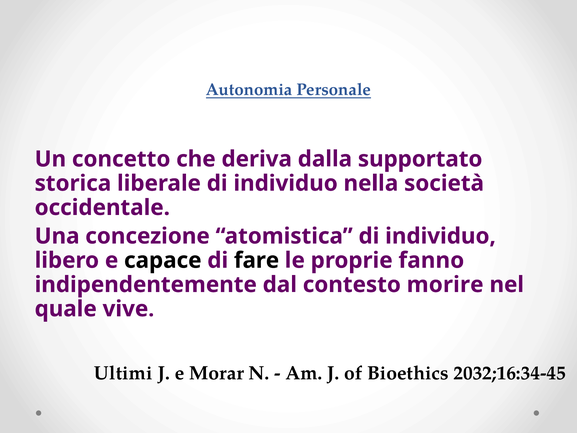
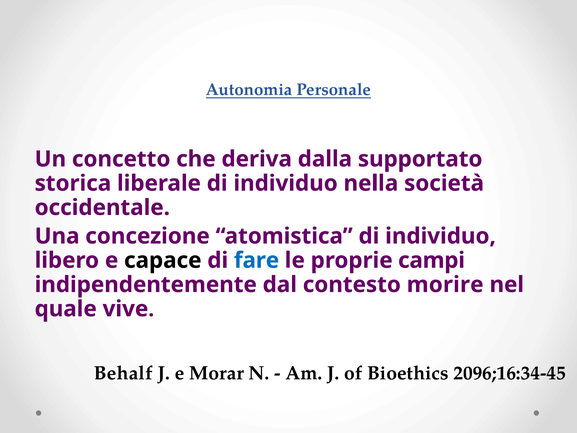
fare colour: black -> blue
fanno: fanno -> campi
Ultimi: Ultimi -> Behalf
2032;16:34-45: 2032;16:34-45 -> 2096;16:34-45
